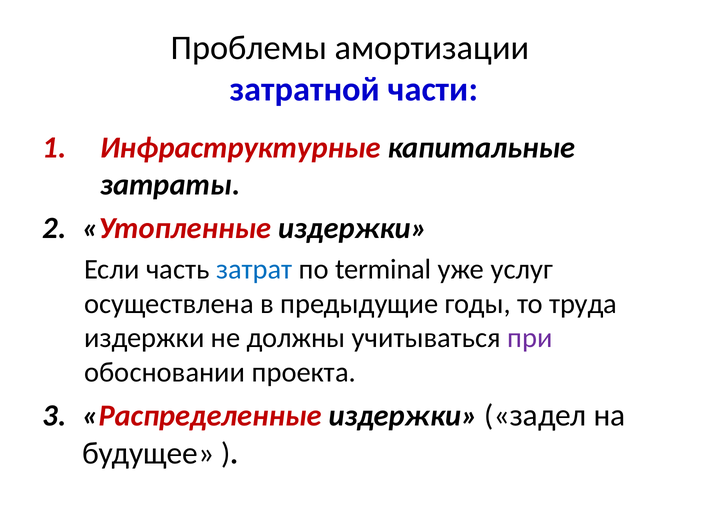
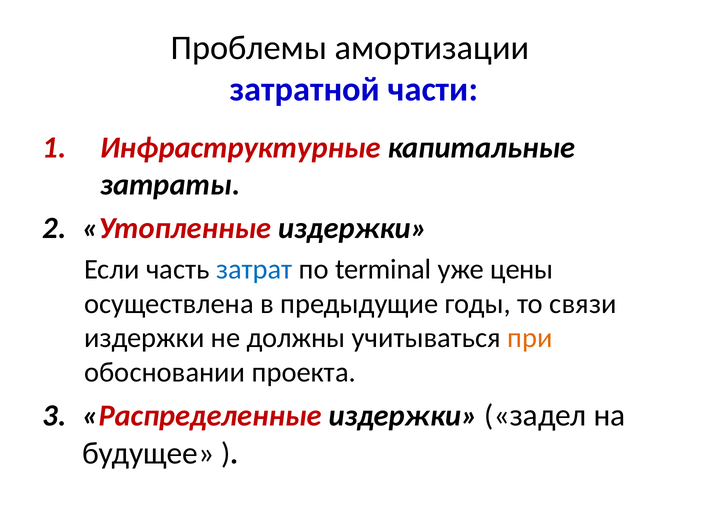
услуг: услуг -> цены
труда: труда -> связи
при colour: purple -> orange
